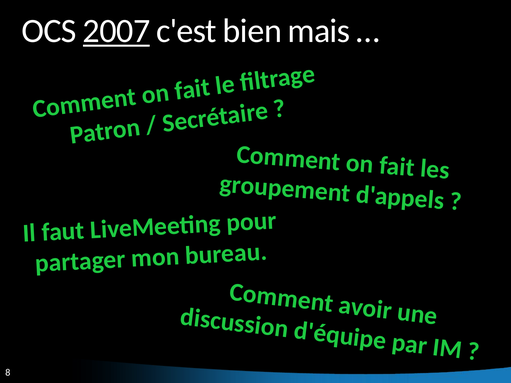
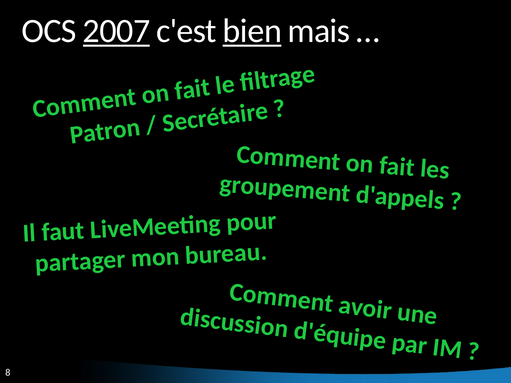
bien underline: none -> present
